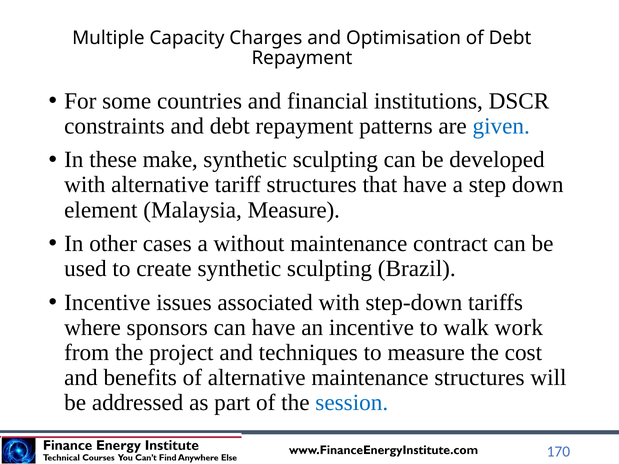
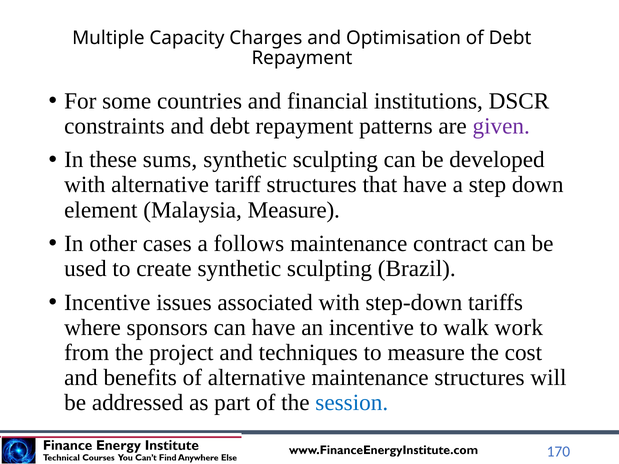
given colour: blue -> purple
make: make -> sums
without: without -> follows
